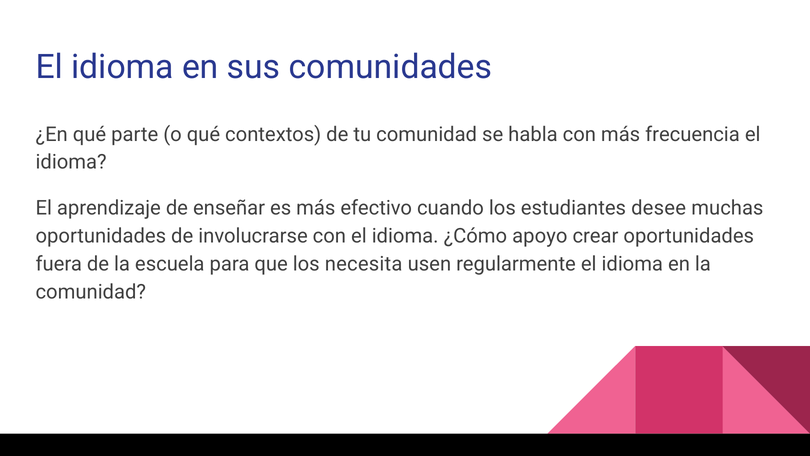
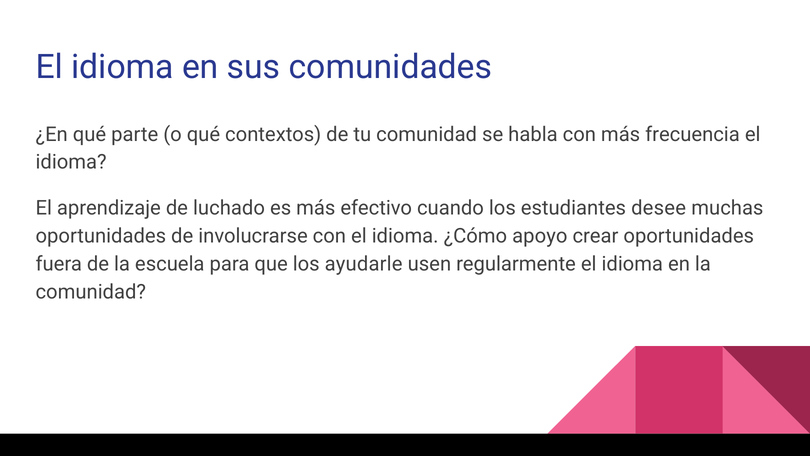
enseñar: enseñar -> luchado
necesita: necesita -> ayudarle
